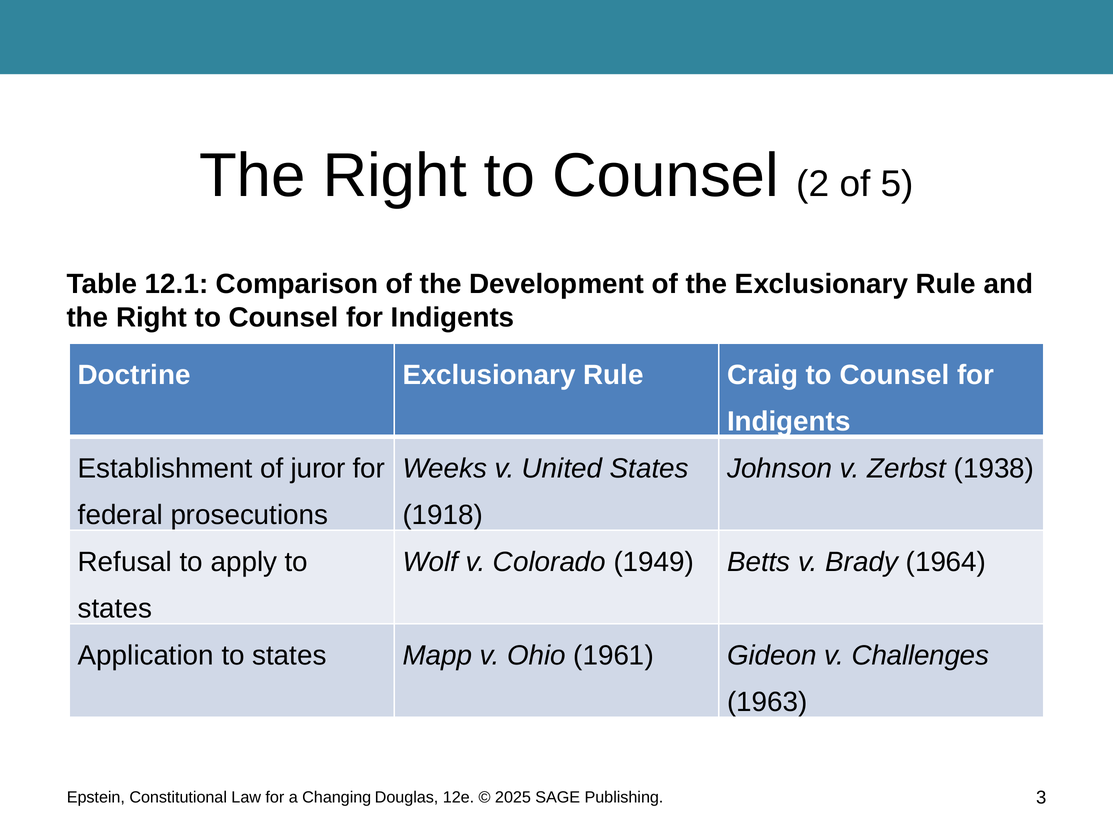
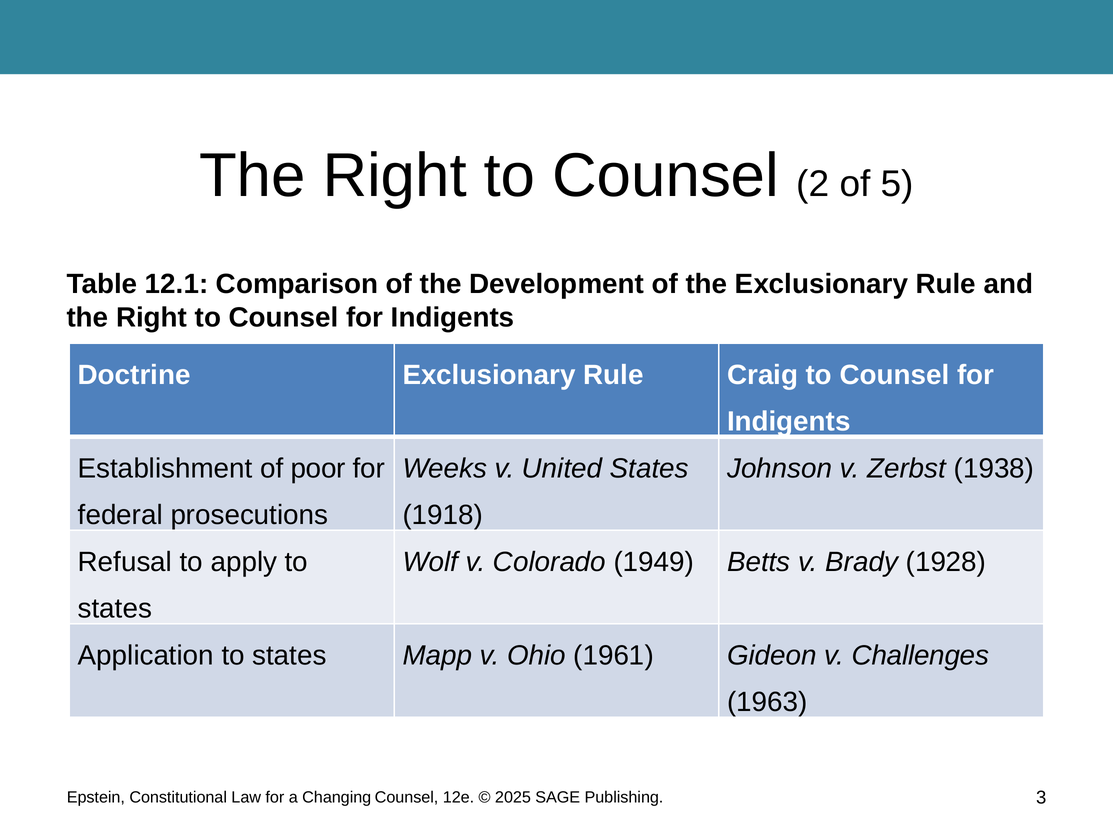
juror: juror -> poor
1964: 1964 -> 1928
Changing Douglas: Douglas -> Counsel
